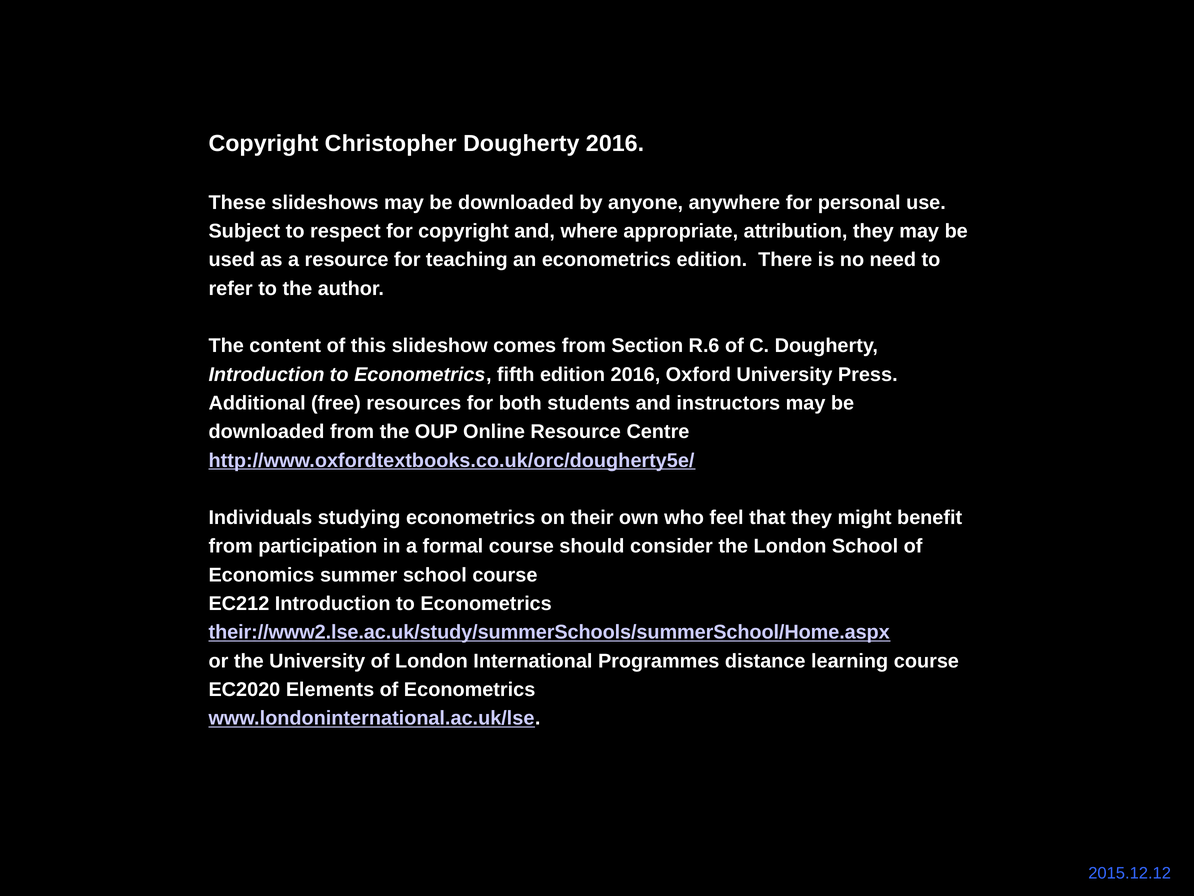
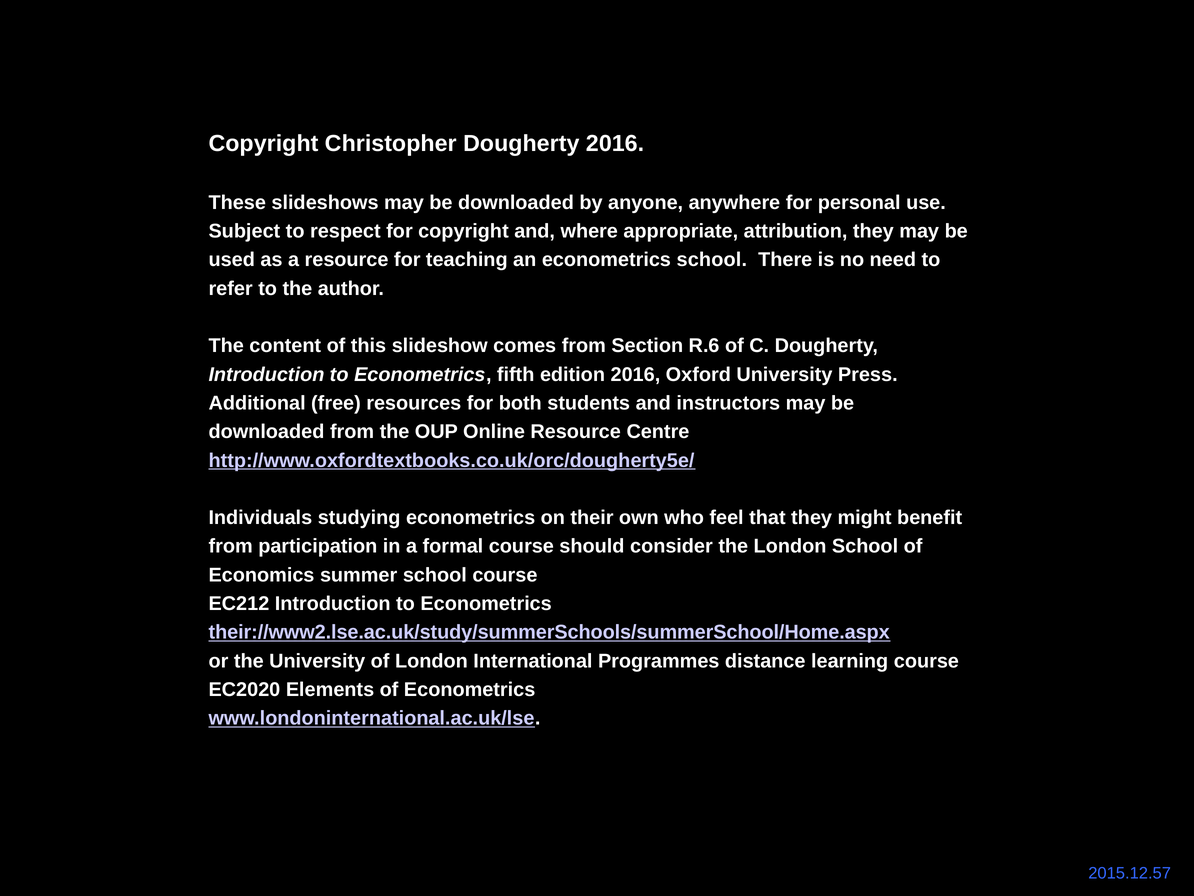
econometrics edition: edition -> school
2015.12.12: 2015.12.12 -> 2015.12.57
